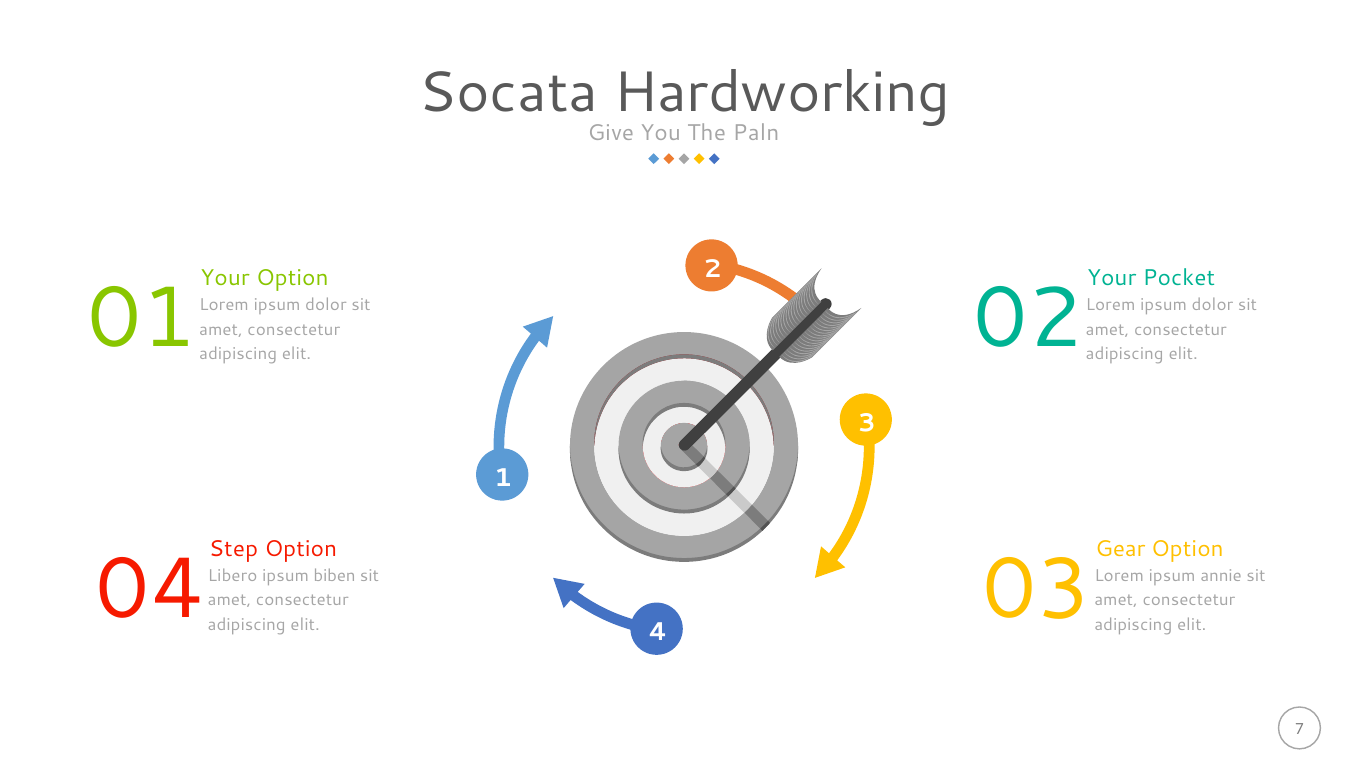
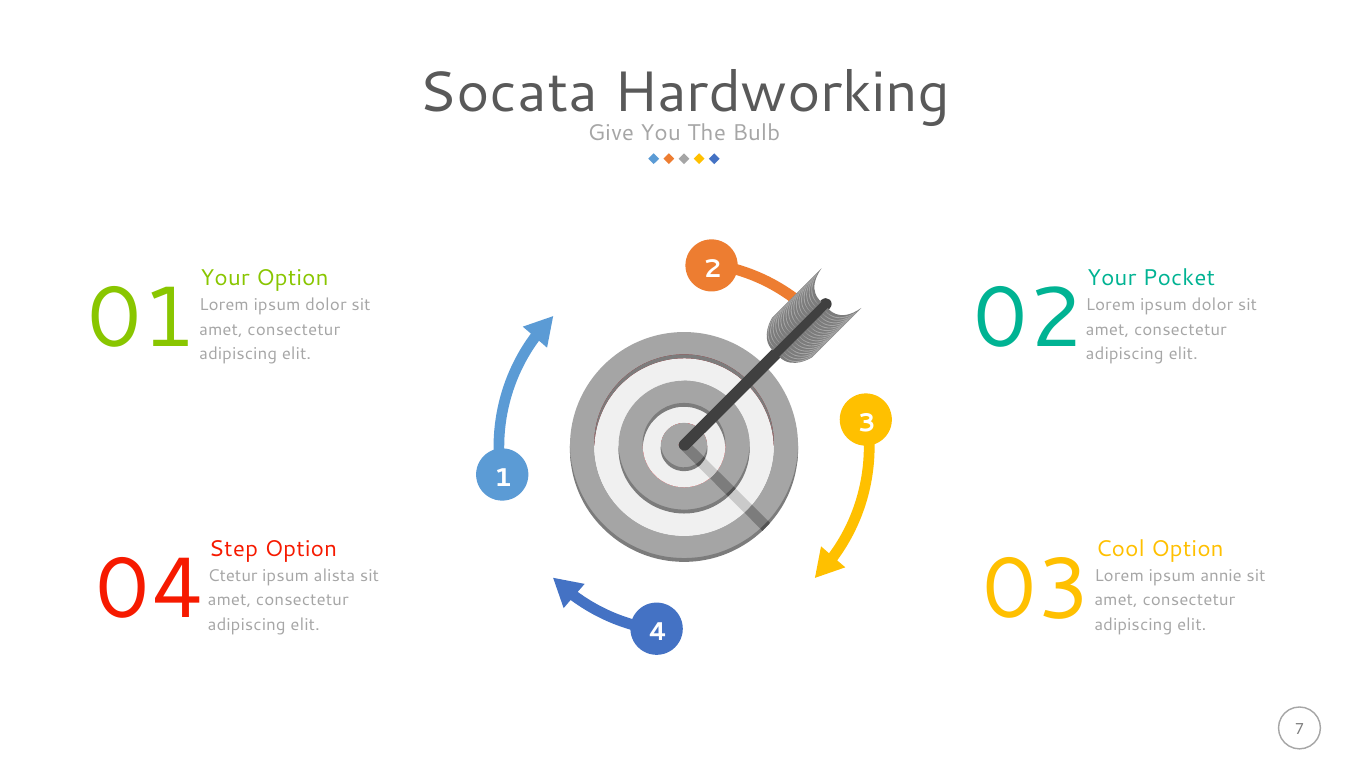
Paln: Paln -> Bulb
Gear: Gear -> Cool
Libero: Libero -> Ctetur
biben: biben -> alista
